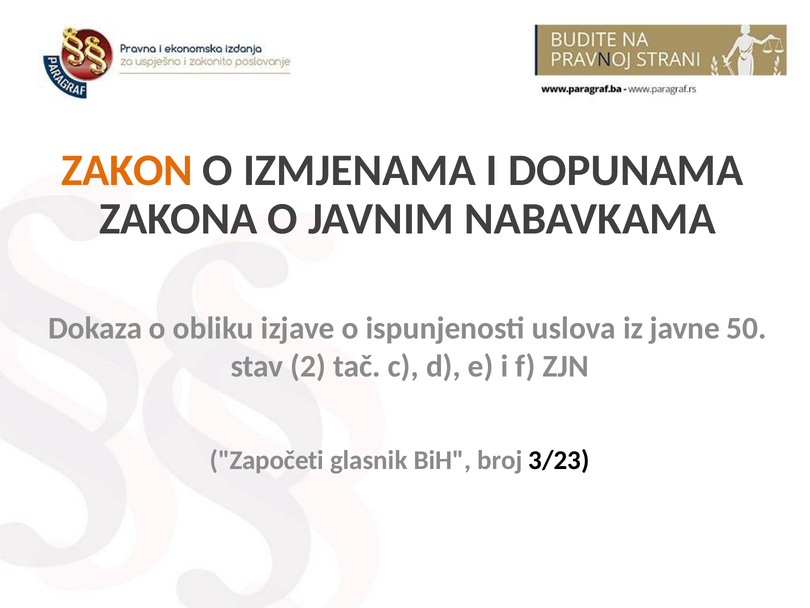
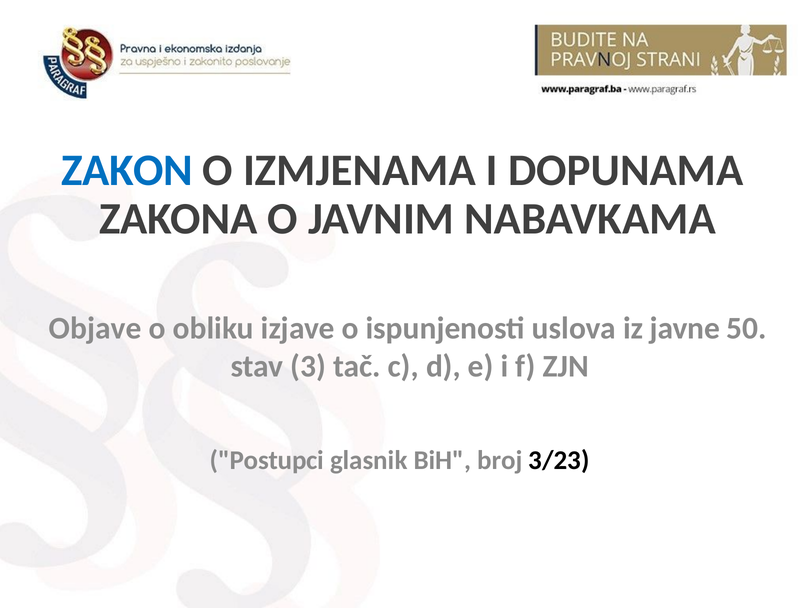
ZAKON colour: orange -> blue
Dokaza: Dokaza -> Objave
2: 2 -> 3
Započeti: Započeti -> Postupci
